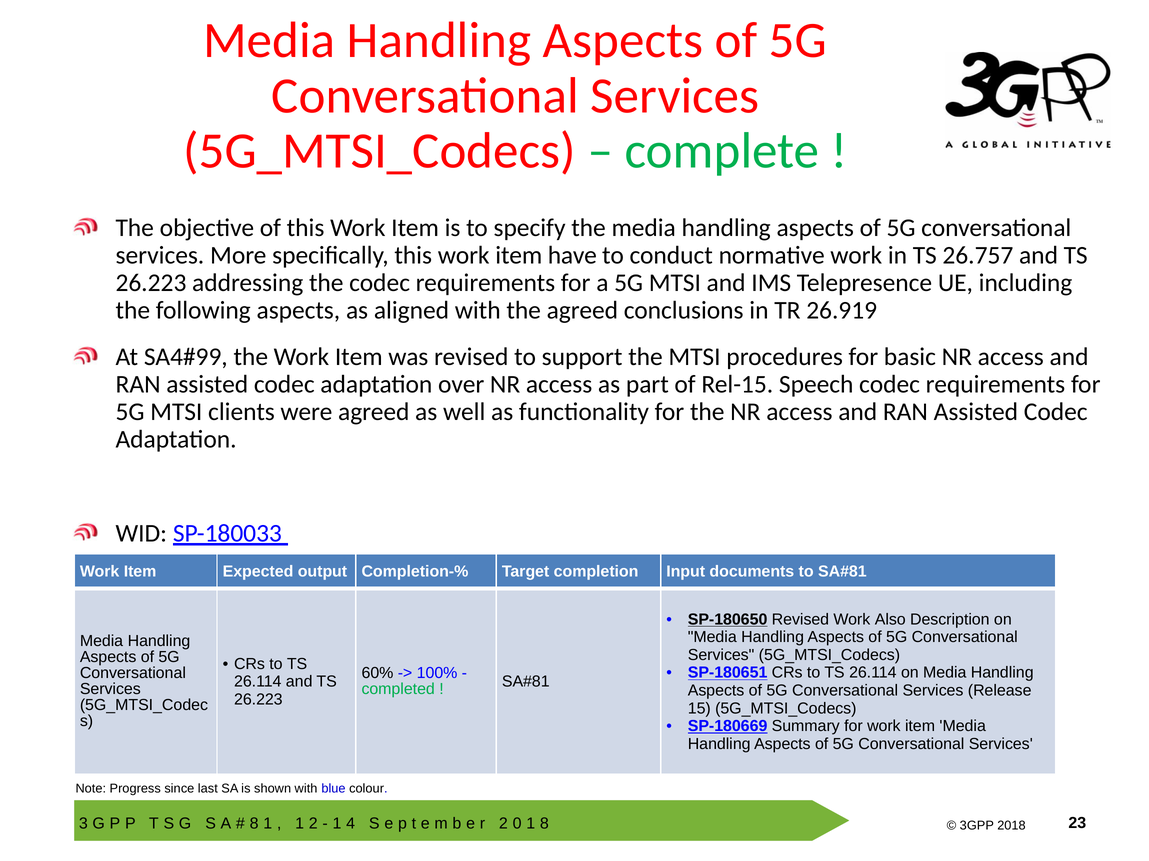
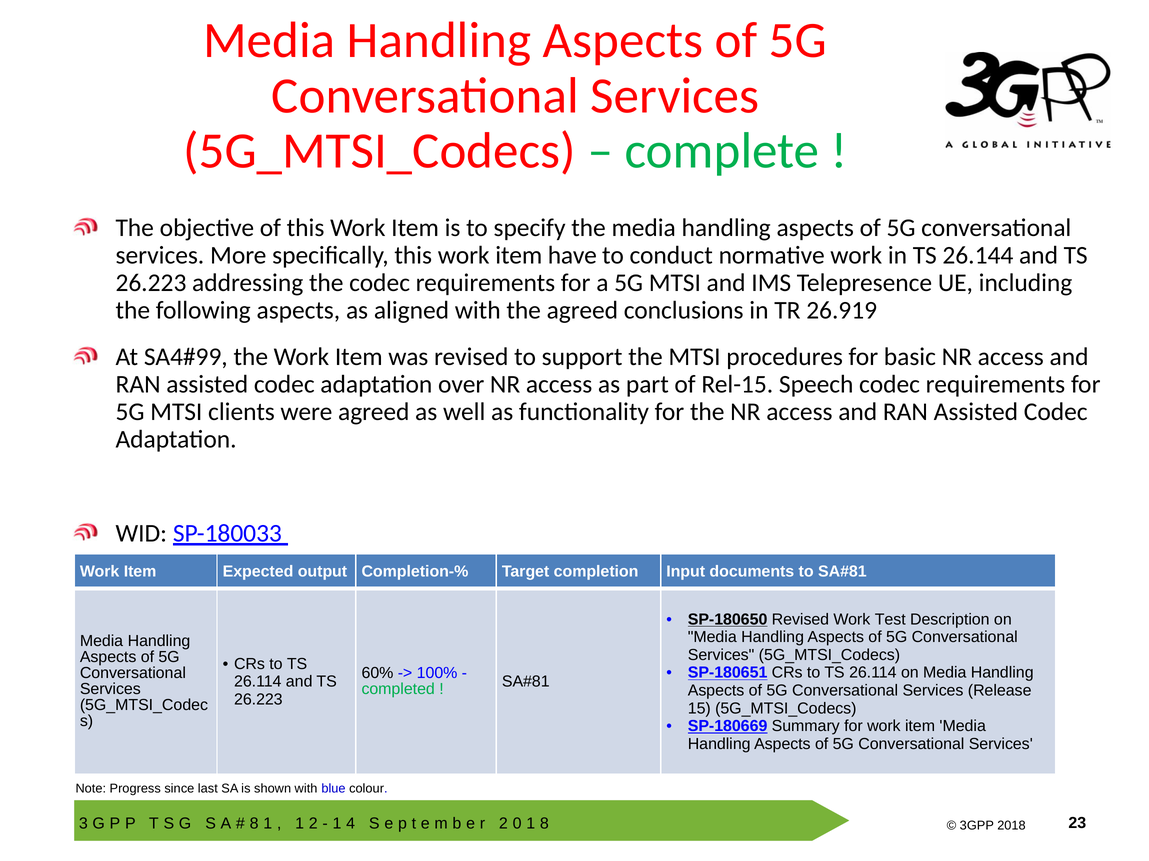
26.757: 26.757 -> 26.144
Also: Also -> Test
